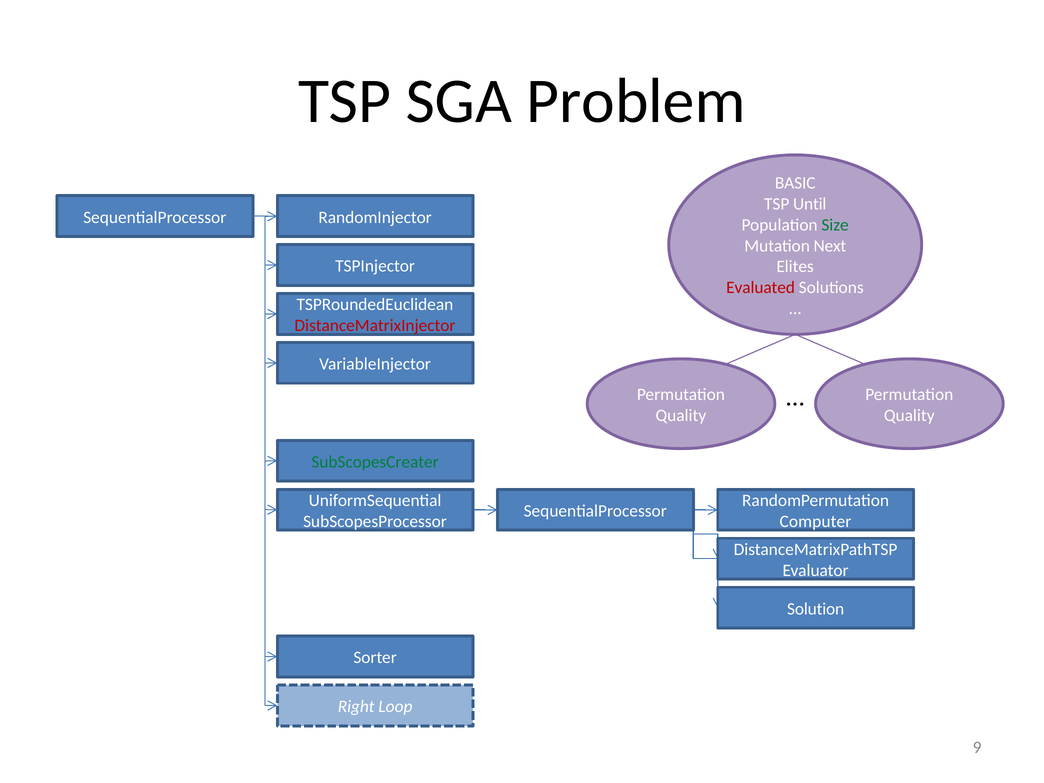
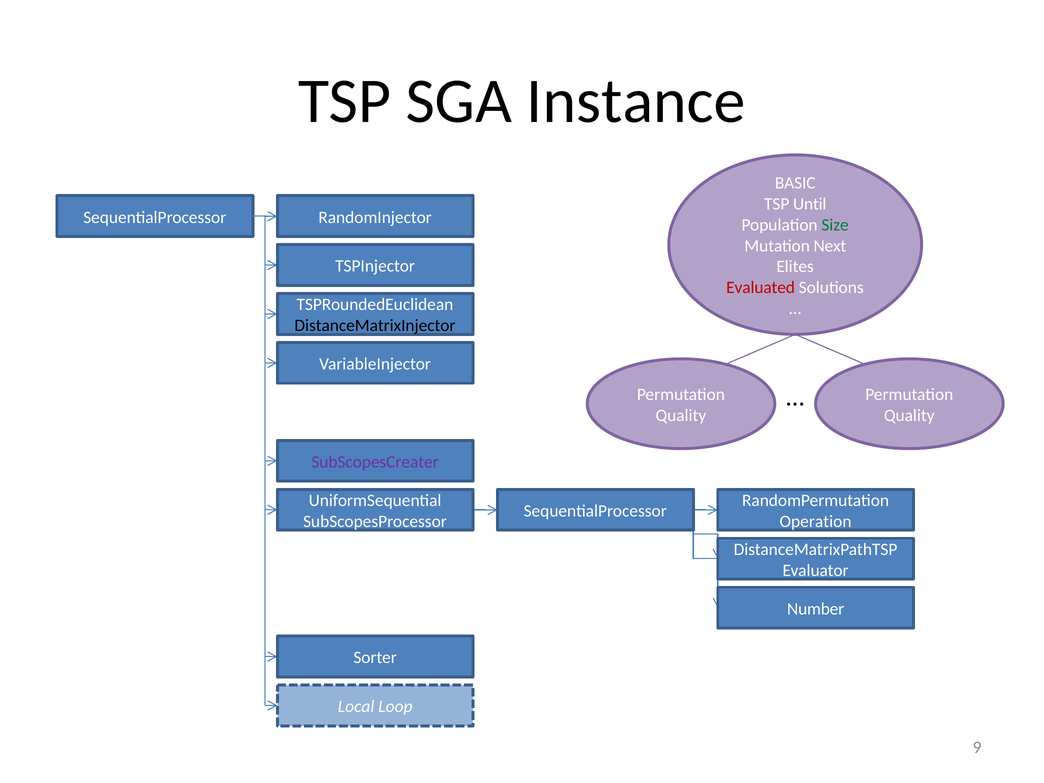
Problem: Problem -> Instance
DistanceMatrixInjector colour: red -> black
SubScopesCreater colour: green -> purple
Computer: Computer -> Operation
Solution: Solution -> Number
Right: Right -> Local
